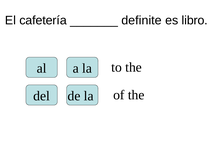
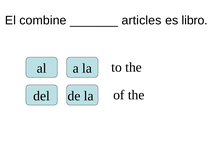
cafetería: cafetería -> combine
definite: definite -> articles
